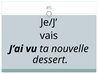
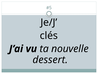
vais: vais -> clés
